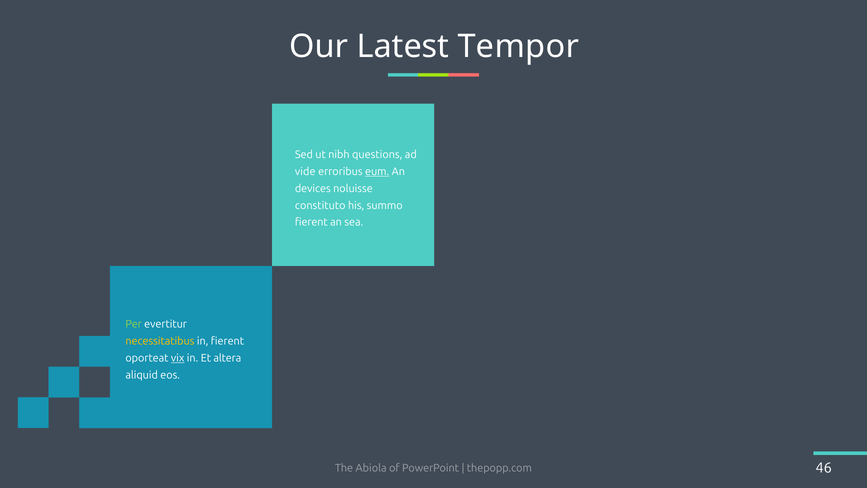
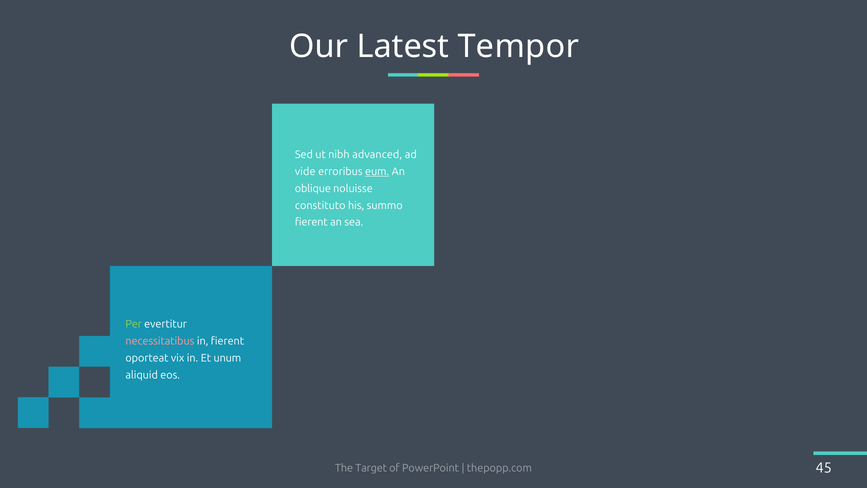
questions: questions -> advanced
devices: devices -> oblique
necessitatibus colour: yellow -> pink
vix underline: present -> none
altera: altera -> unum
Abiola: Abiola -> Target
46: 46 -> 45
